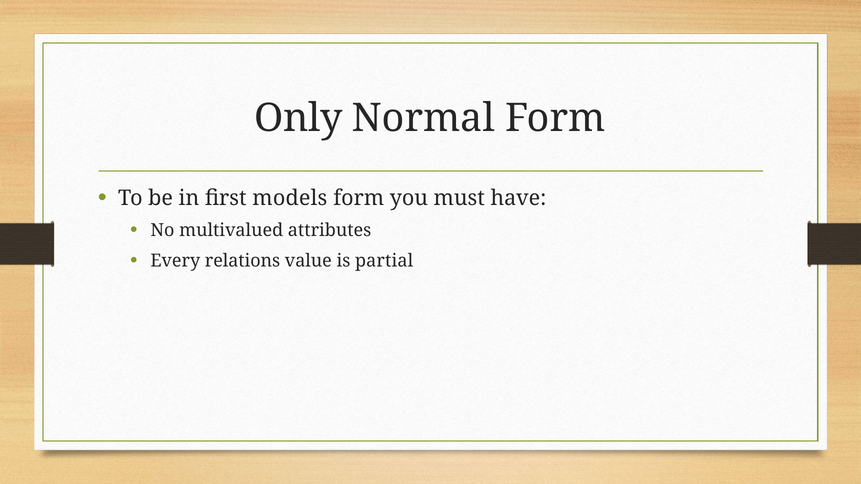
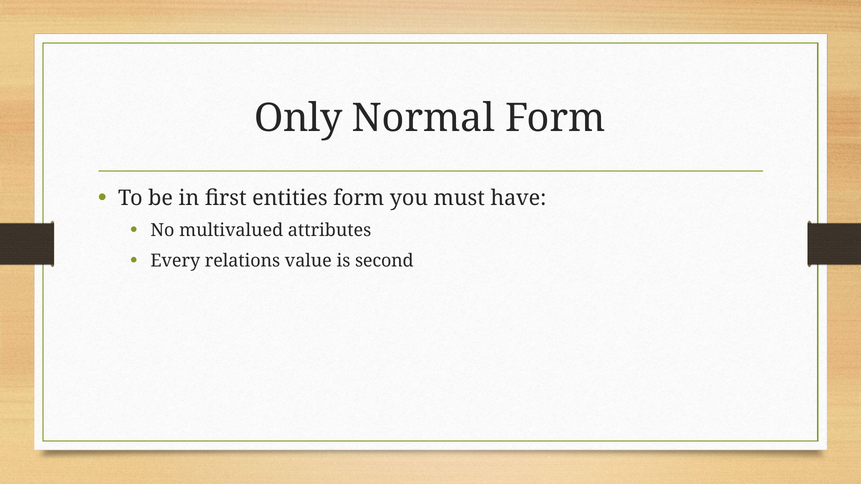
models: models -> entities
partial: partial -> second
